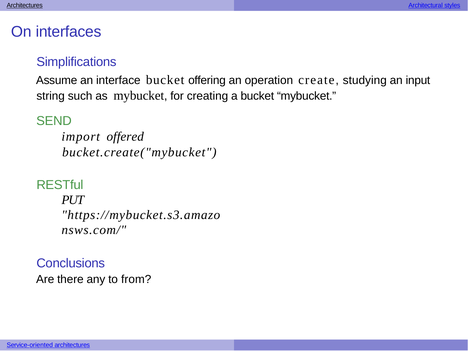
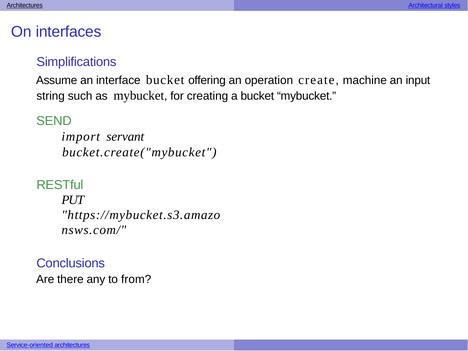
studying: studying -> machine
offered: offered -> servant
